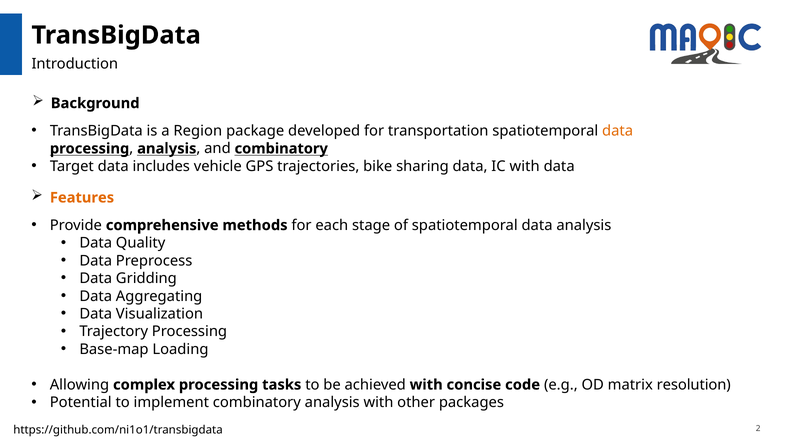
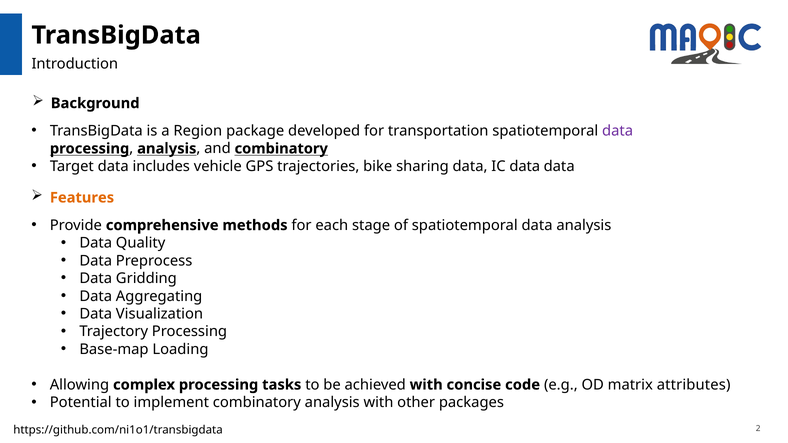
data at (618, 131) colour: orange -> purple
IC with: with -> data
resolution: resolution -> attributes
